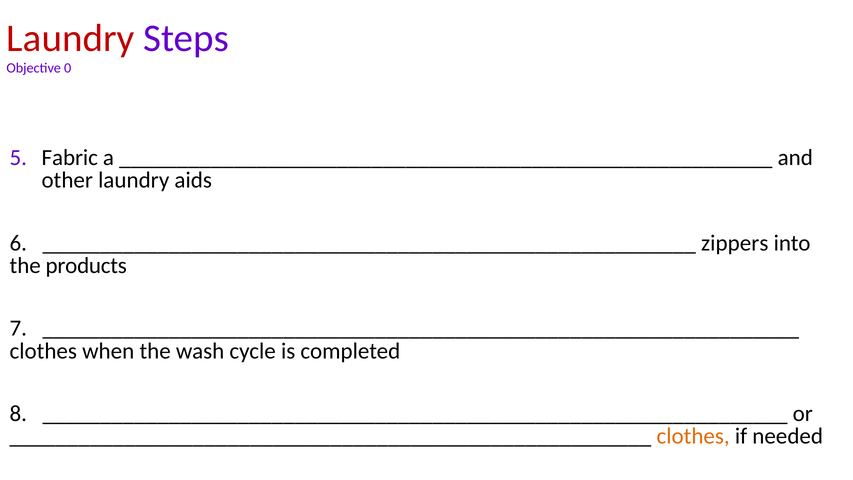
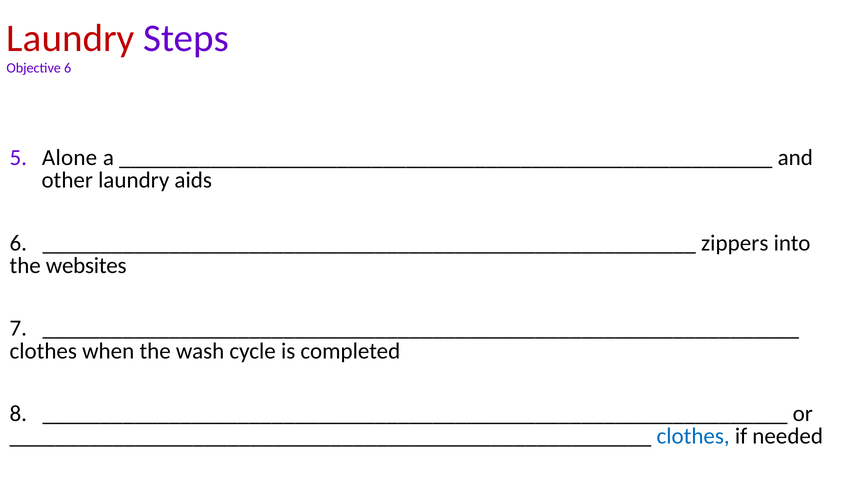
Objective 0: 0 -> 6
Fabric: Fabric -> Alone
products: products -> websites
clothes at (693, 436) colour: orange -> blue
